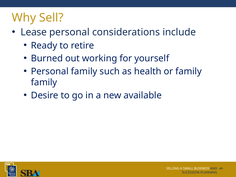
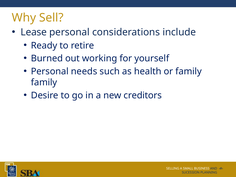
Personal family: family -> needs
available: available -> creditors
